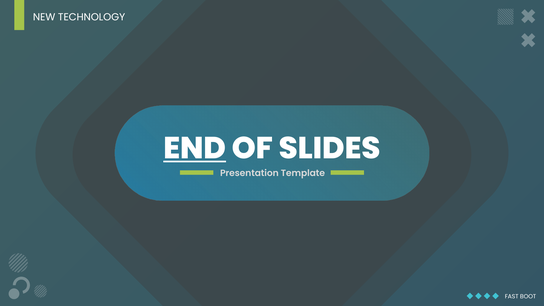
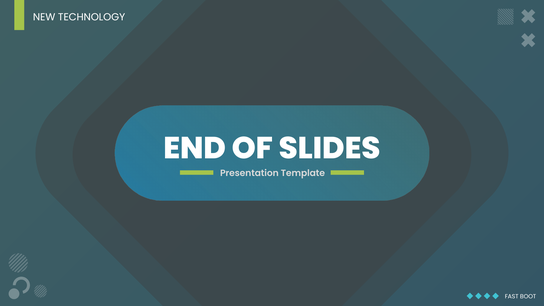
END underline: present -> none
